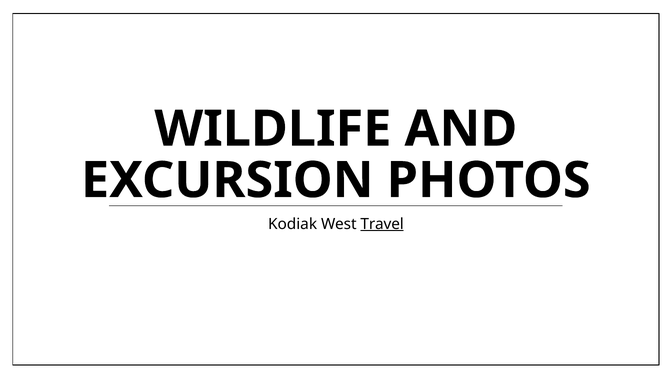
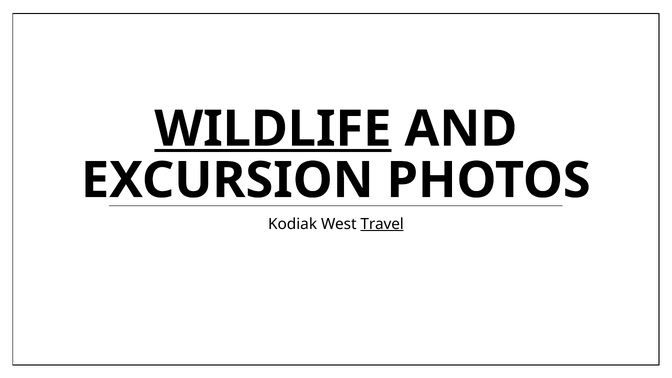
WILDLIFE underline: none -> present
